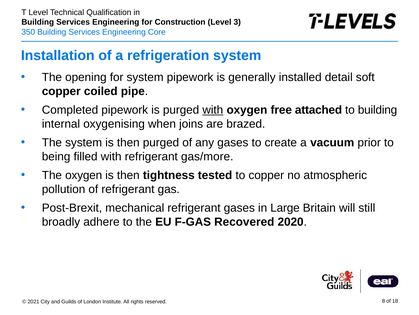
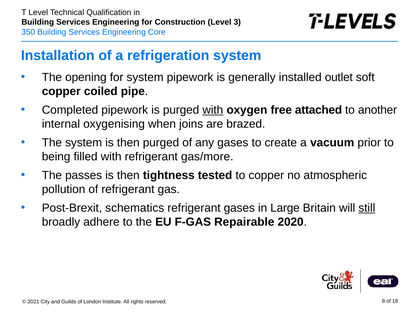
detail: detail -> outlet
to building: building -> another
The oxygen: oxygen -> passes
mechanical: mechanical -> schematics
still underline: none -> present
Recovered: Recovered -> Repairable
